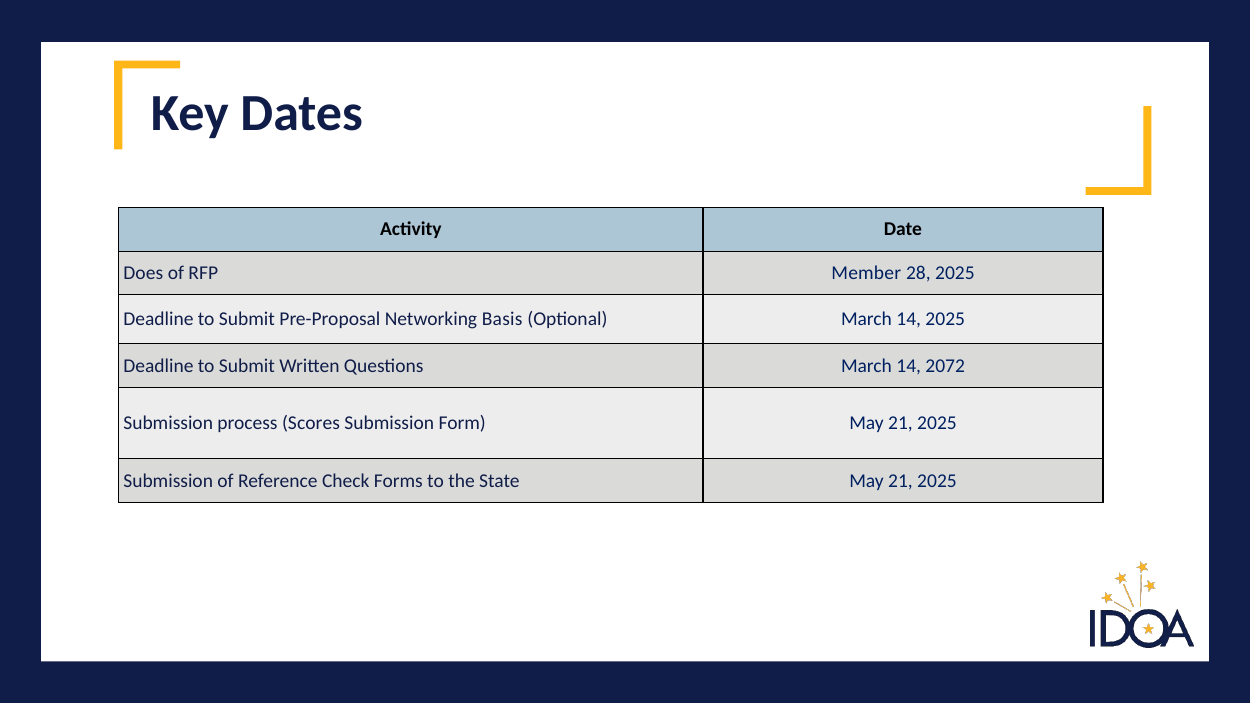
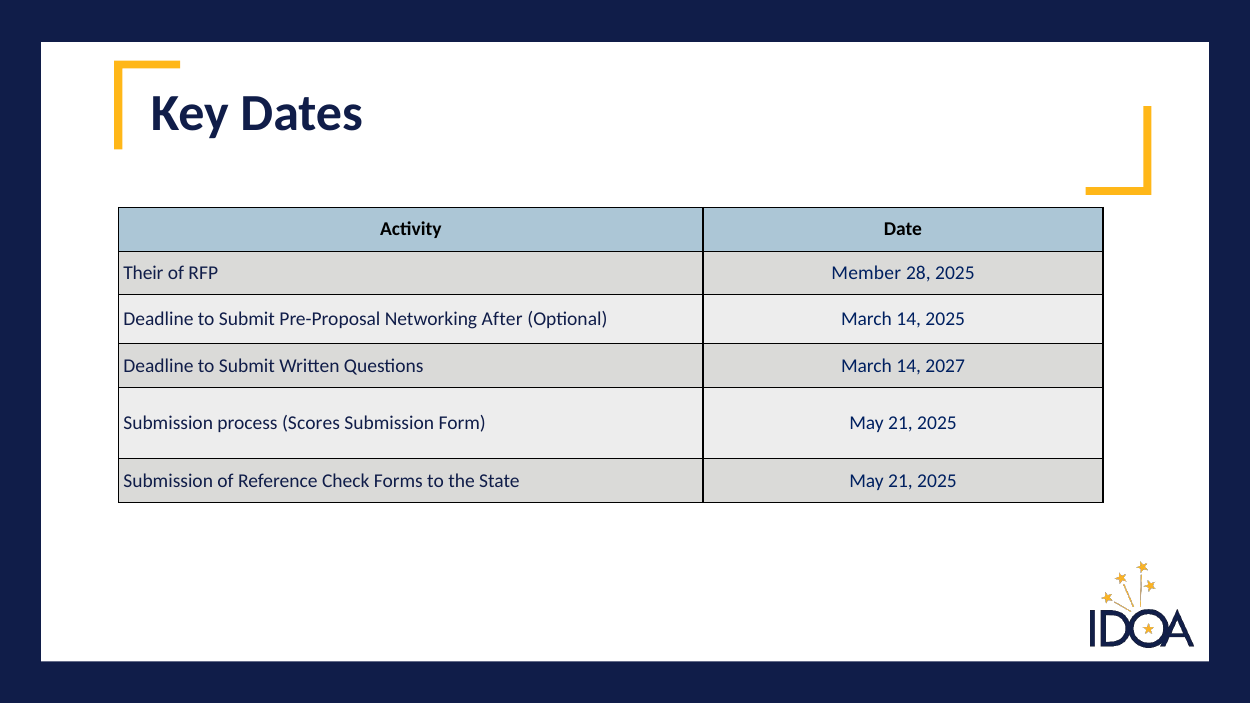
Does: Does -> Their
Basis: Basis -> After
2072: 2072 -> 2027
